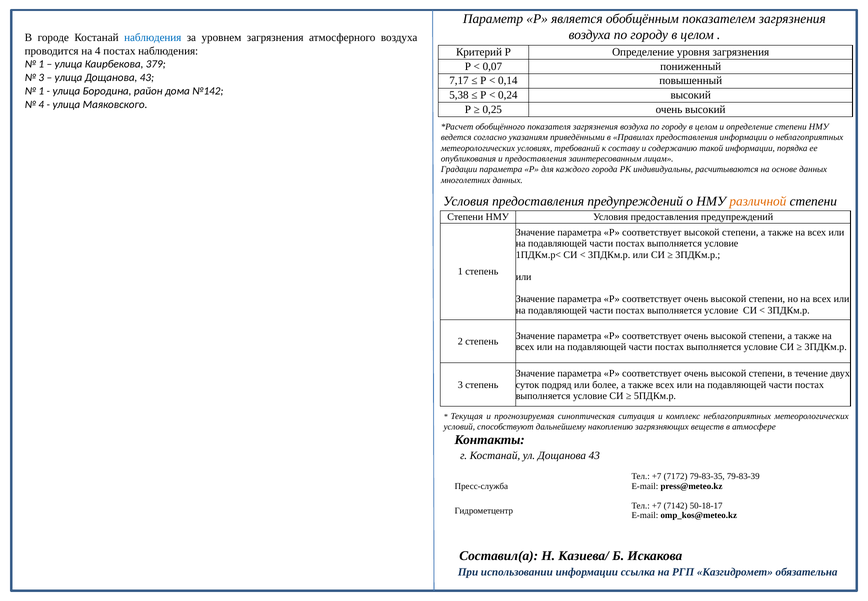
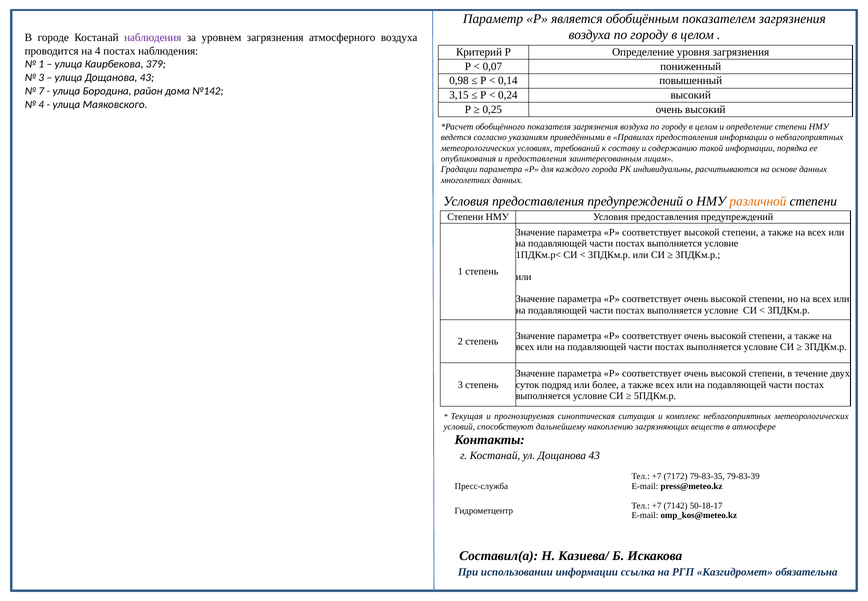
наблюдения at (153, 37) colour: blue -> purple
7,17: 7,17 -> 0,98
1 at (41, 91): 1 -> 7
5,38: 5,38 -> 3,15
